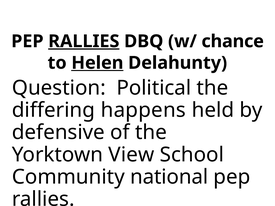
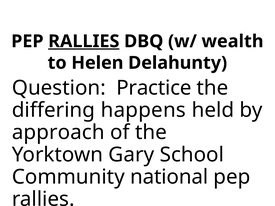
chance: chance -> wealth
Helen underline: present -> none
Political: Political -> Practice
defensive: defensive -> approach
View: View -> Gary
